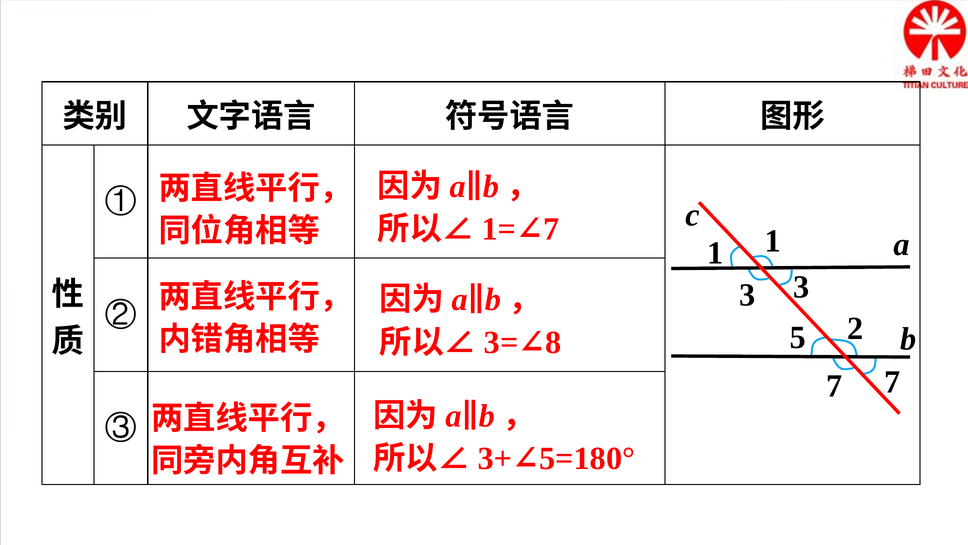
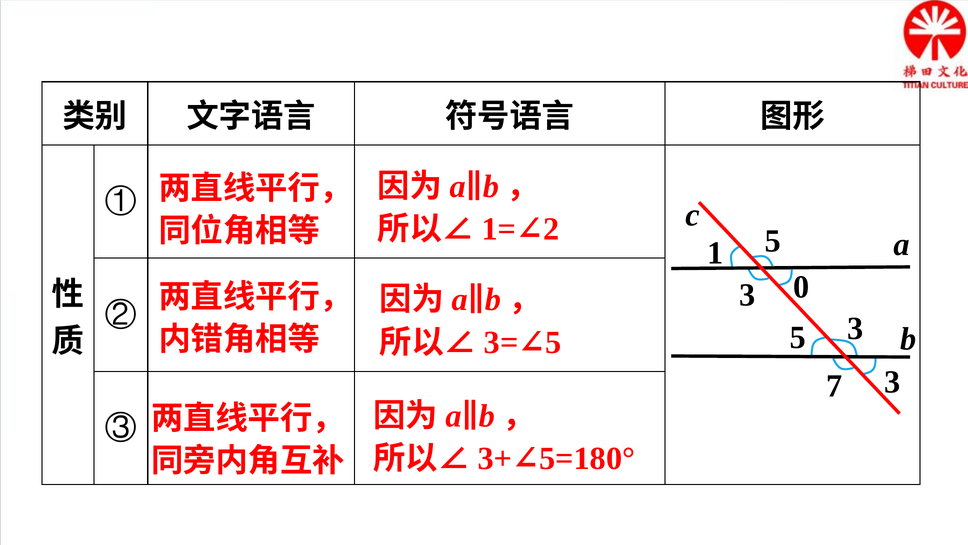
7 at (551, 229): 7 -> 2
1 1: 1 -> 5
3 3: 3 -> 0
2 at (855, 328): 2 -> 3
8 at (553, 342): 8 -> 5
7 7: 7 -> 3
